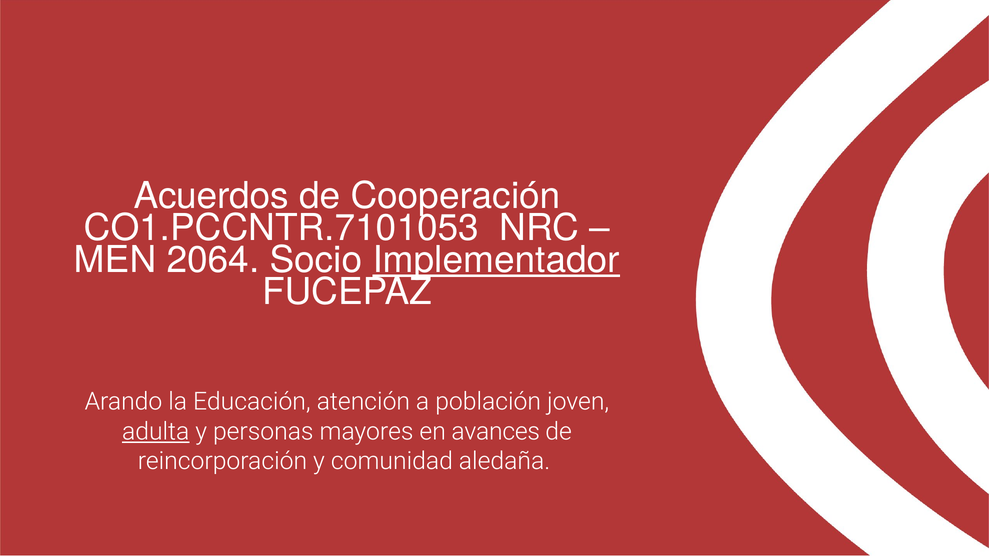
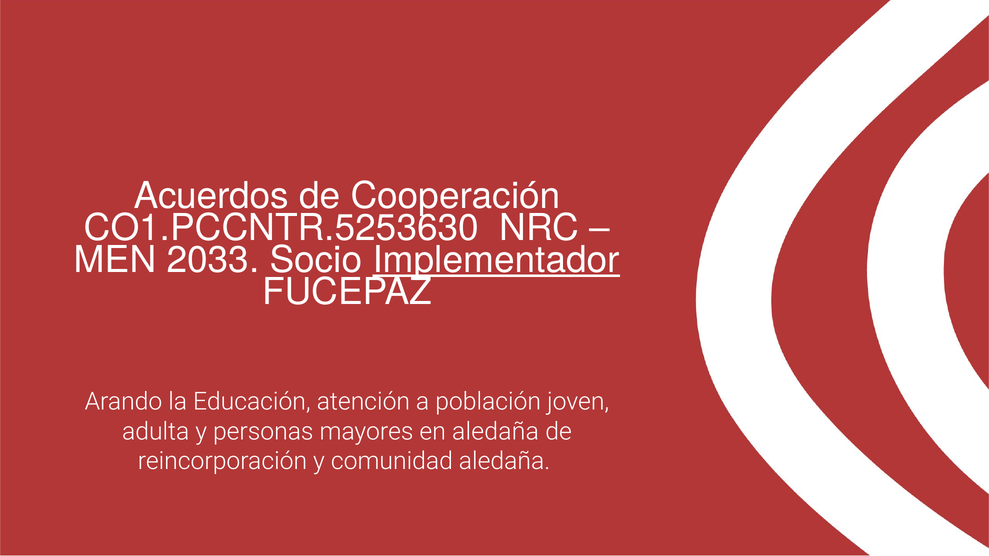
CO1.PCCNTR.7101053: CO1.PCCNTR.7101053 -> CO1.PCCNTR.5253630
2064: 2064 -> 2033
adulta underline: present -> none
en avances: avances -> aledaña
